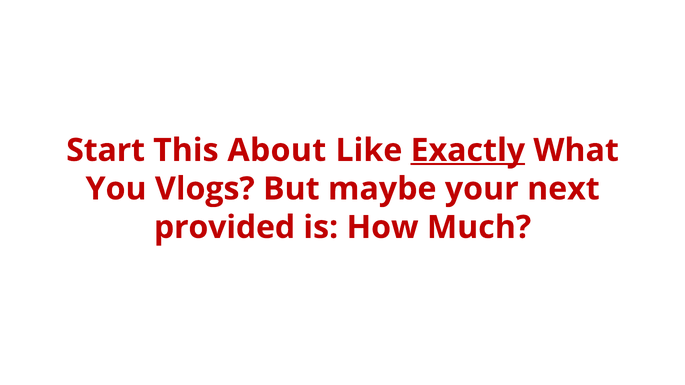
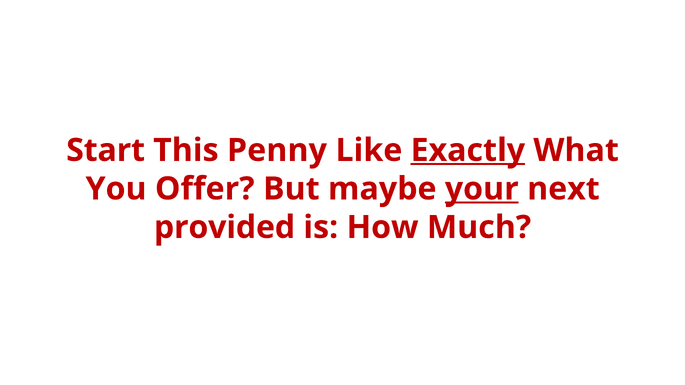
About: About -> Penny
Vlogs: Vlogs -> Offer
your underline: none -> present
